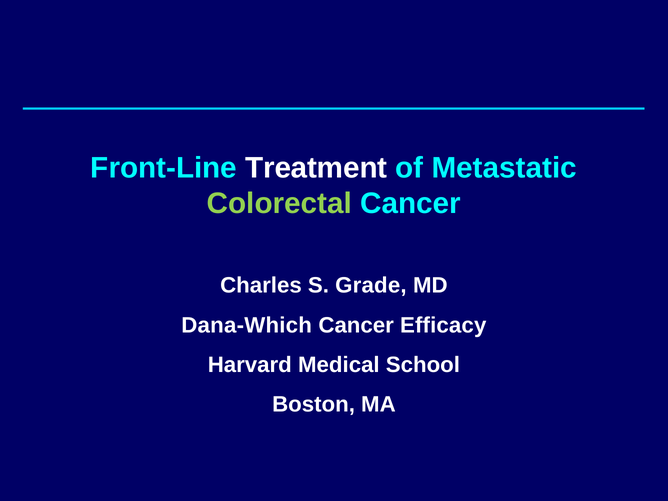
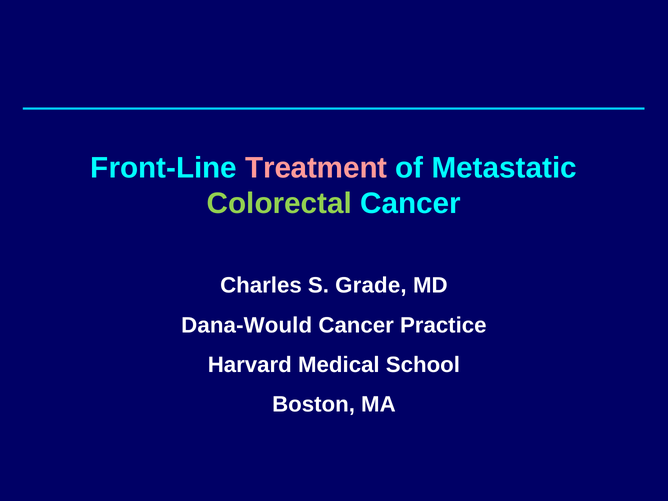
Treatment colour: white -> pink
Dana-Which: Dana-Which -> Dana-Would
Efficacy: Efficacy -> Practice
